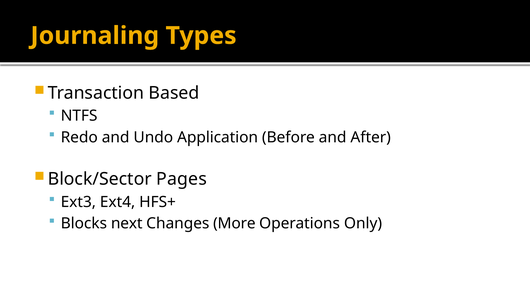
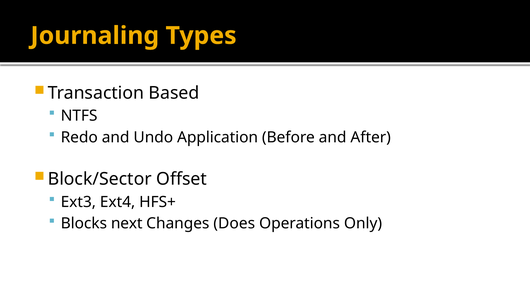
Pages: Pages -> Offset
More: More -> Does
